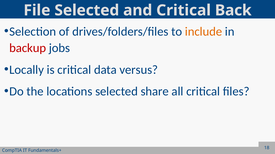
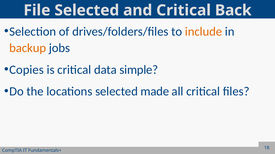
backup colour: red -> orange
Locally: Locally -> Copies
versus: versus -> simple
share: share -> made
